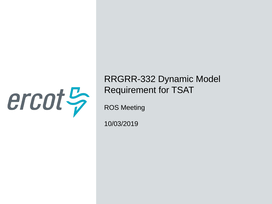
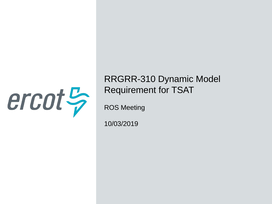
RRGRR-332: RRGRR-332 -> RRGRR-310
